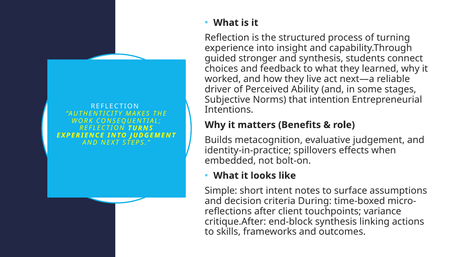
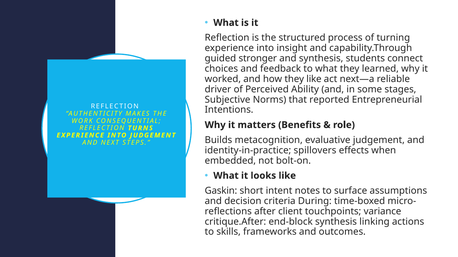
they live: live -> like
intention: intention -> reported
Simple: Simple -> Gaskin
